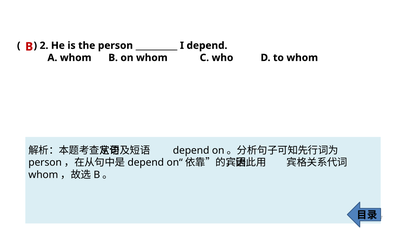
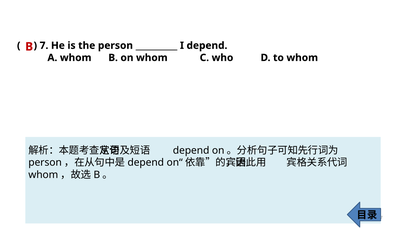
2: 2 -> 7
